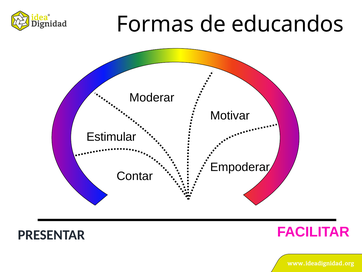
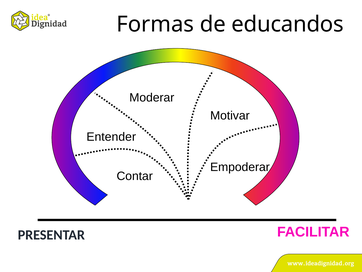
Estimular: Estimular -> Entender
